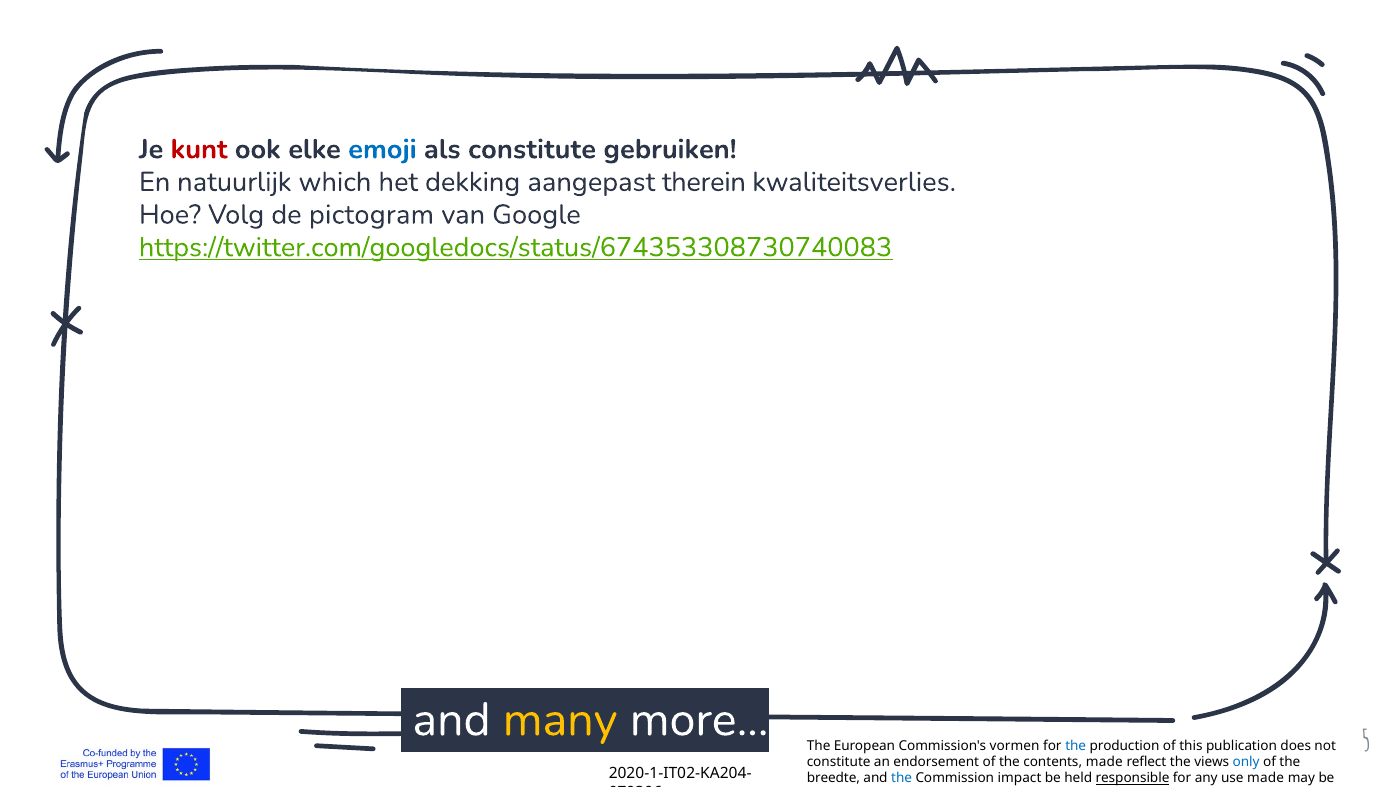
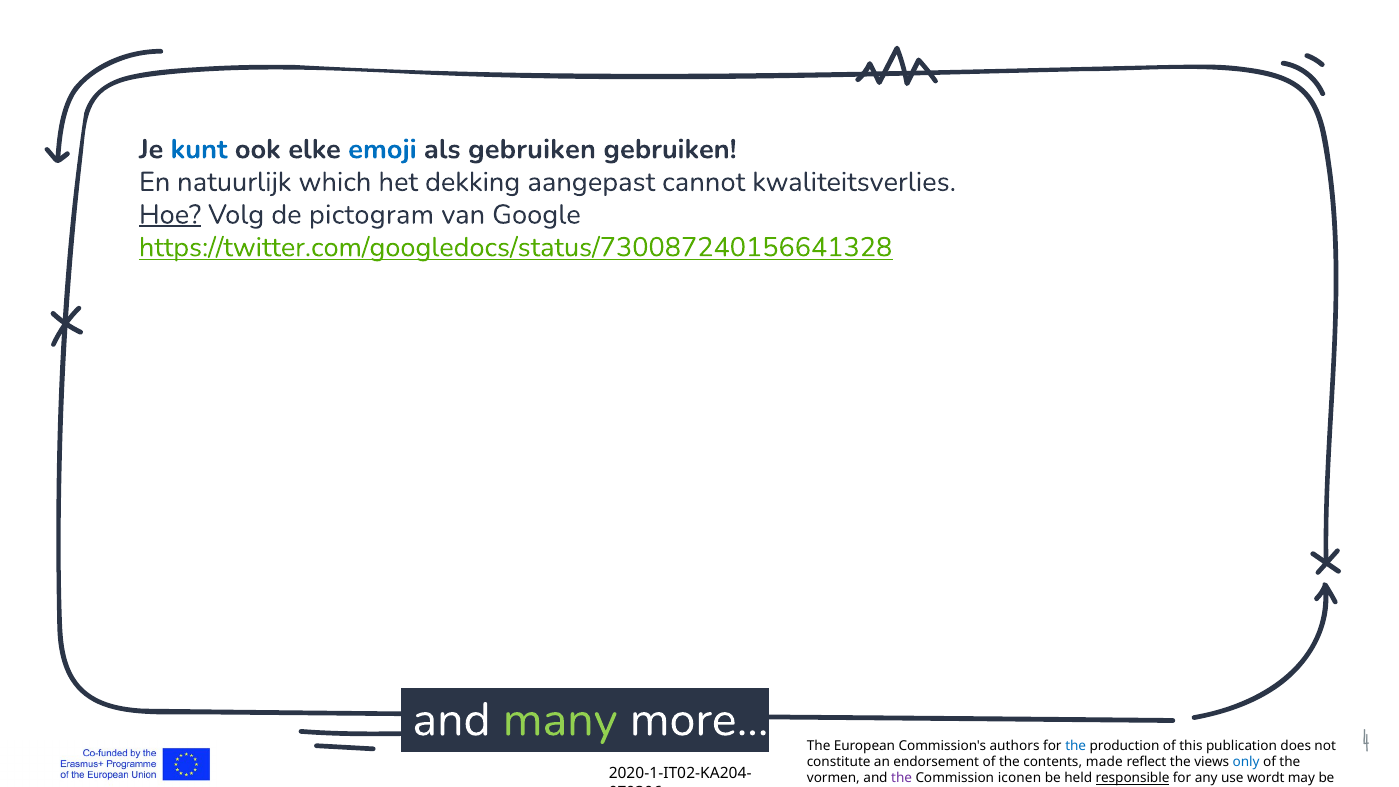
kunt colour: red -> blue
als constitute: constitute -> gebruiken
aangepast therein: therein -> cannot
Hoe underline: none -> present
https://twitter.com/googledocs/status/674353308730740083: https://twitter.com/googledocs/status/674353308730740083 -> https://twitter.com/googledocs/status/730087240156641328
many colour: yellow -> light green
5: 5 -> 4
vormen: vormen -> authors
breedte: breedte -> vormen
the at (902, 778) colour: blue -> purple
impact: impact -> iconen
use made: made -> wordt
